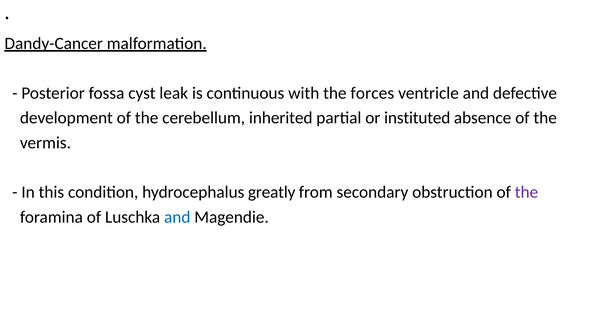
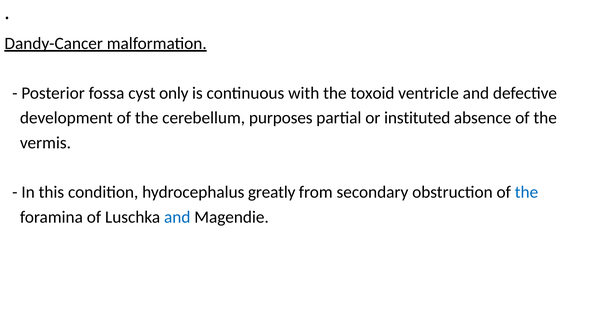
leak: leak -> only
forces: forces -> toxoid
inherited: inherited -> purposes
the at (527, 192) colour: purple -> blue
